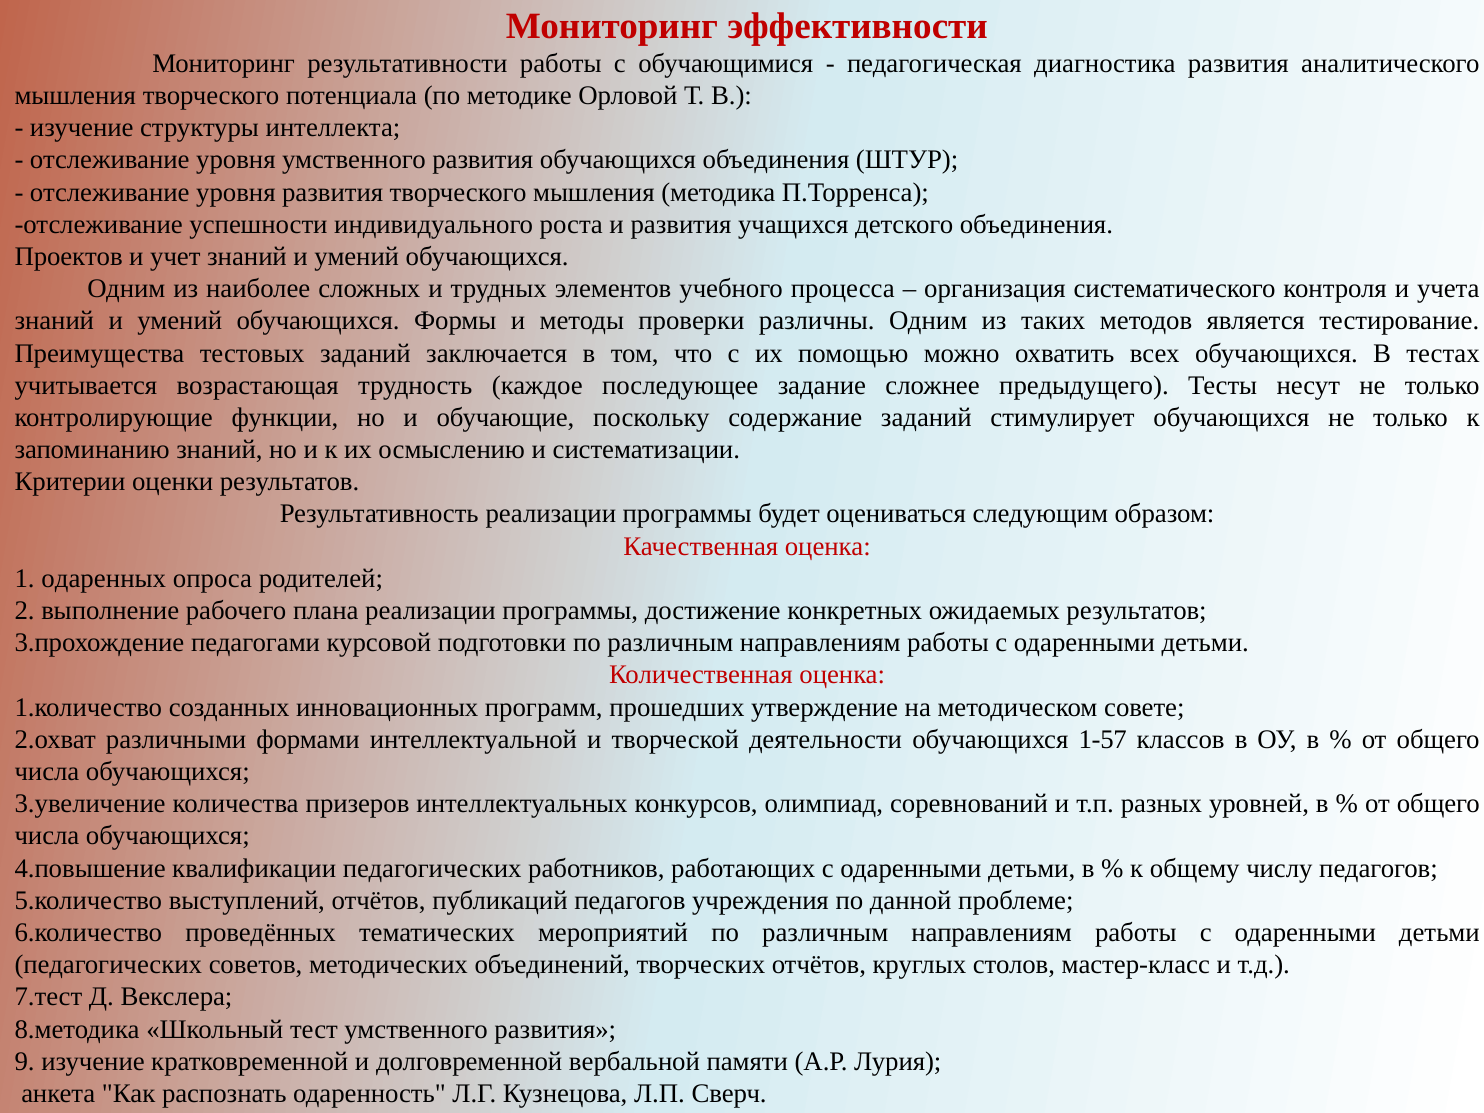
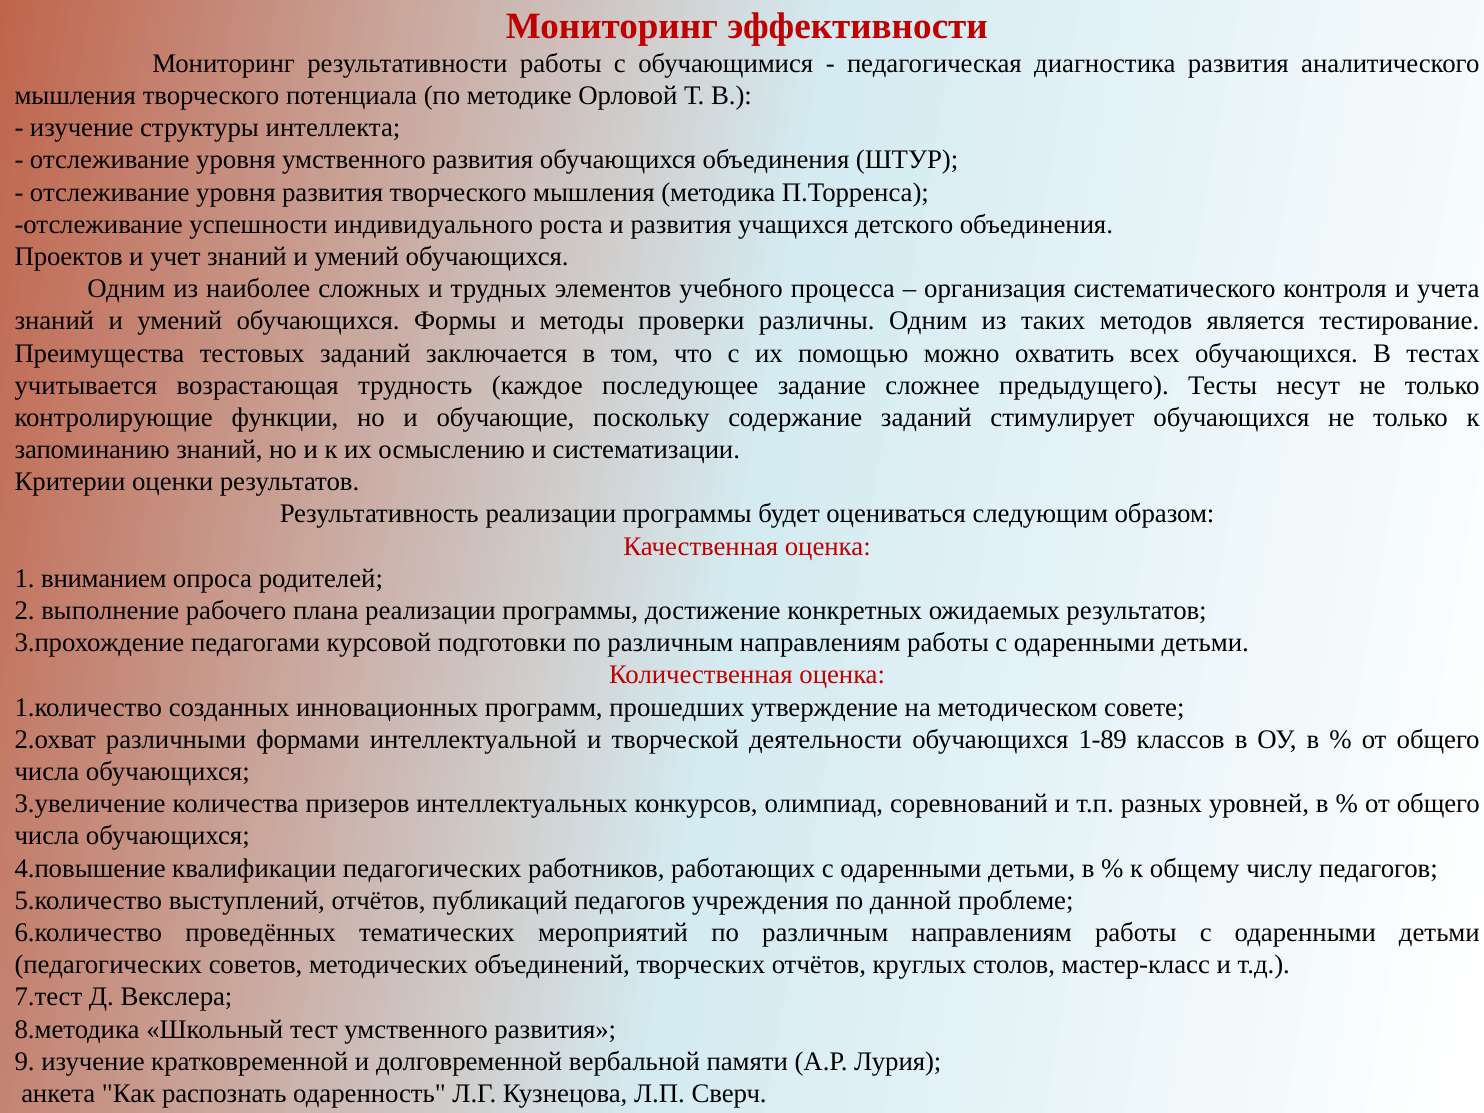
одаренных: одаренных -> вниманием
1-57: 1-57 -> 1-89
